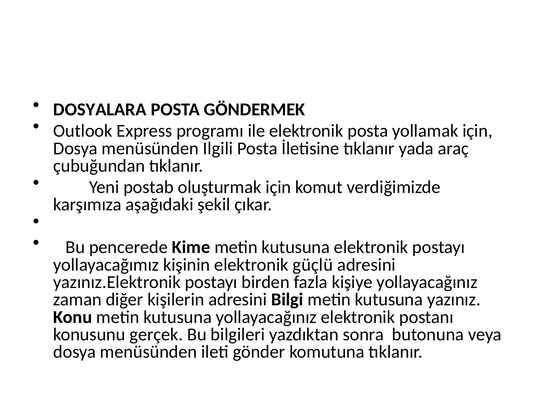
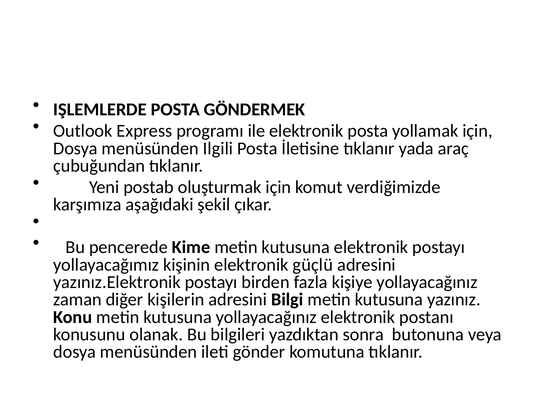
DOSYALARA: DOSYALARA -> IŞLEMLERDE
gerçek: gerçek -> olanak
